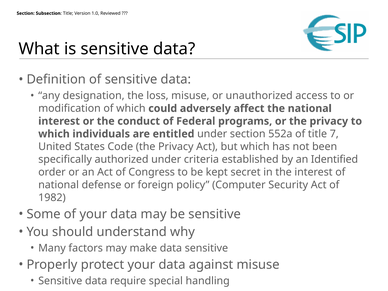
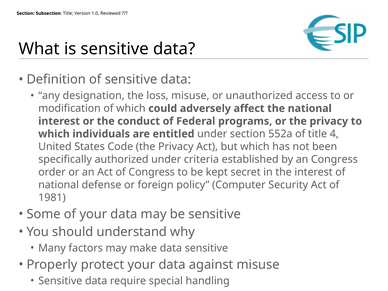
7: 7 -> 4
an Identified: Identified -> Congress
1982: 1982 -> 1981
